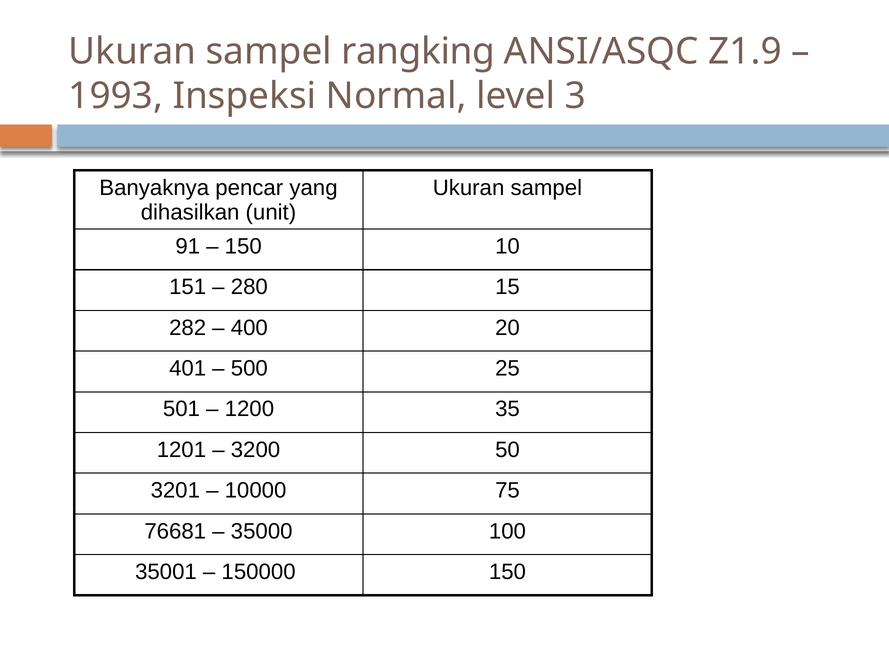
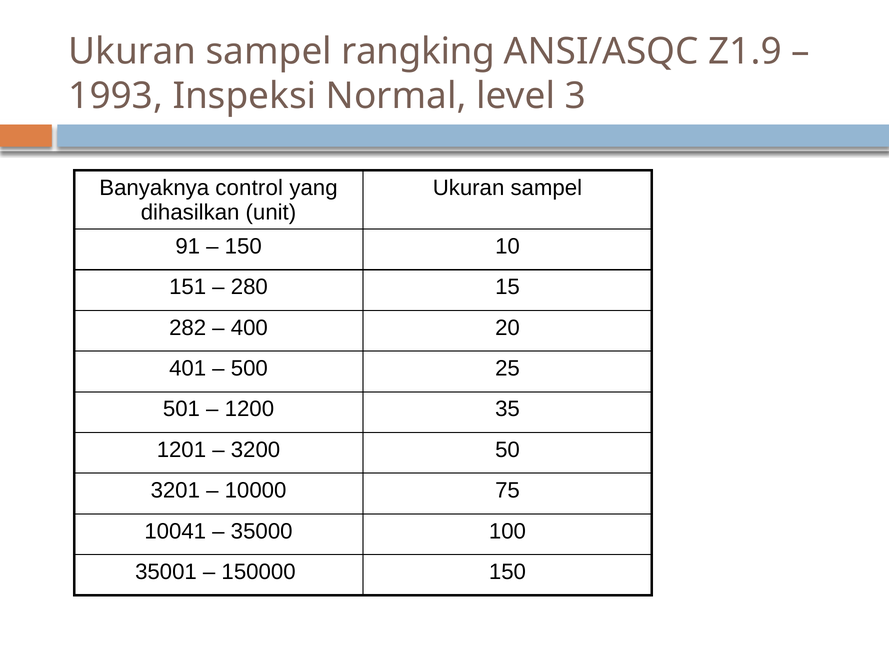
pencar: pencar -> control
76681: 76681 -> 10041
